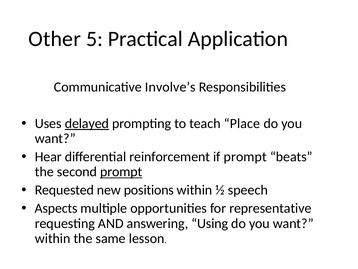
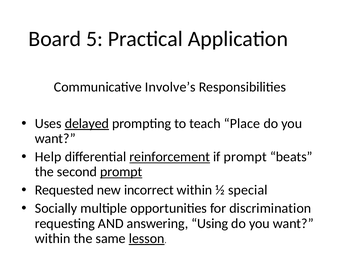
Other: Other -> Board
Hear: Hear -> Help
reinforcement underline: none -> present
positions: positions -> incorrect
speech: speech -> special
Aspects: Aspects -> Socially
representative: representative -> discrimination
lesson underline: none -> present
